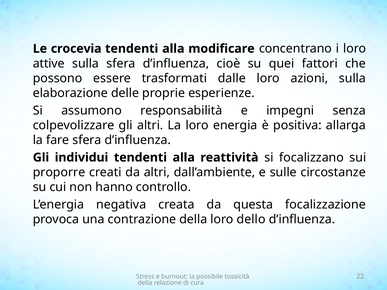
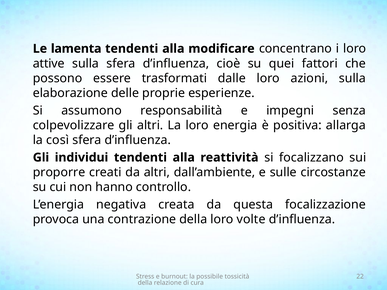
crocevia: crocevia -> lamenta
fare: fare -> così
dello: dello -> volte
